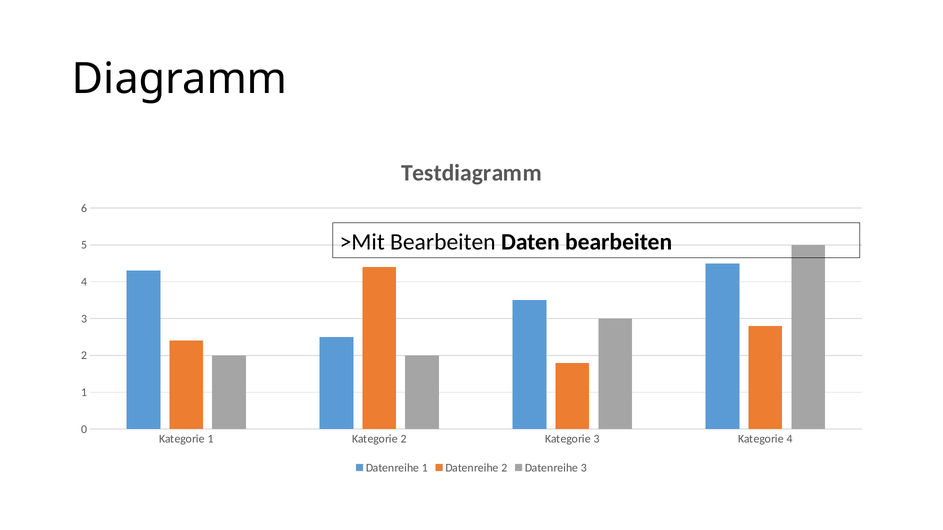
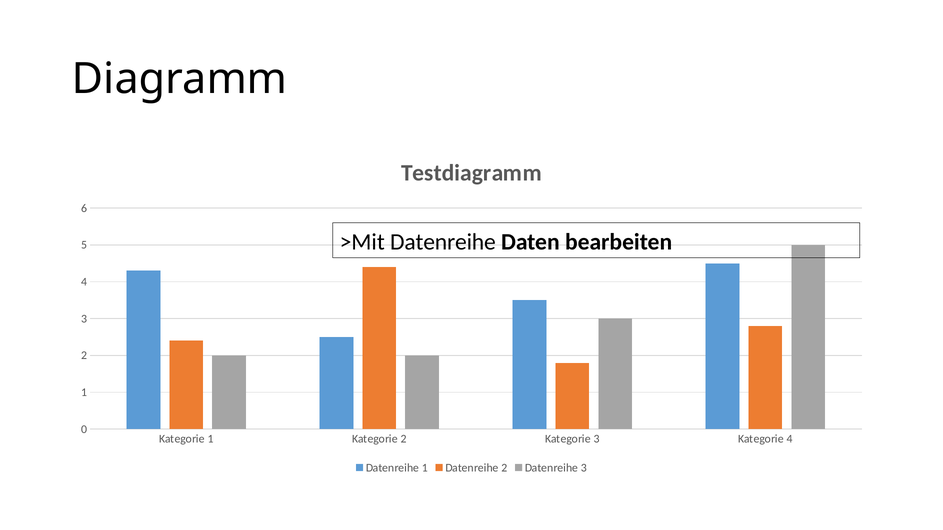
>Mit Bearbeiten: Bearbeiten -> Datenreihe
